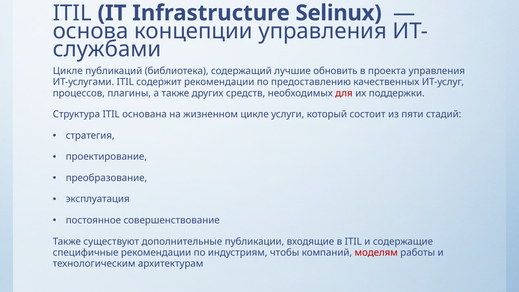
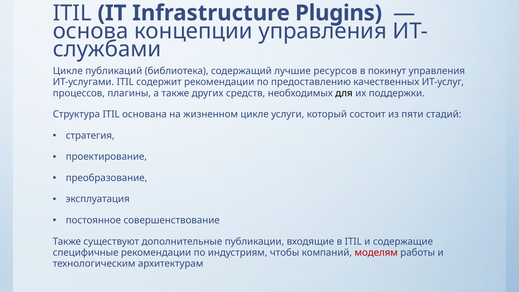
Selinux: Selinux -> Plugins
обновить: обновить -> ресурсов
проекта: проекта -> покинут
для colour: red -> black
